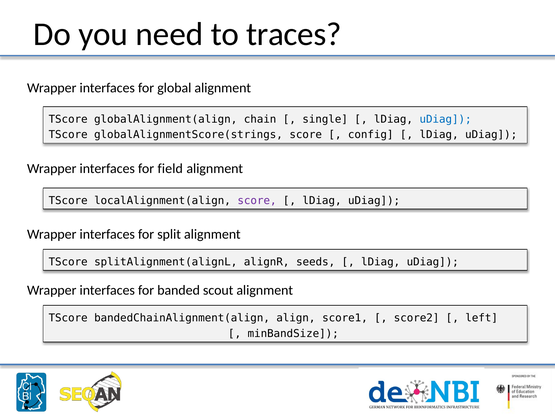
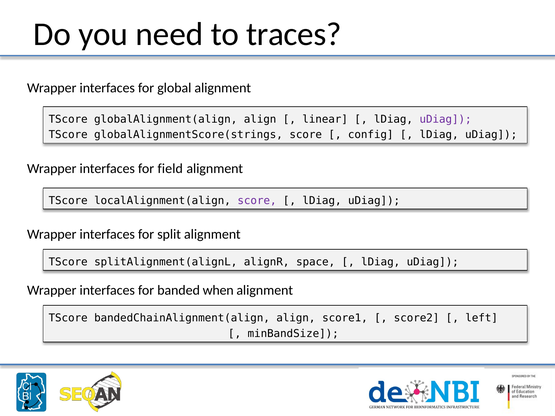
globalAlignment(align chain: chain -> align
single: single -> linear
uDiag at (446, 119) colour: blue -> purple
seeds: seeds -> space
scout: scout -> when
